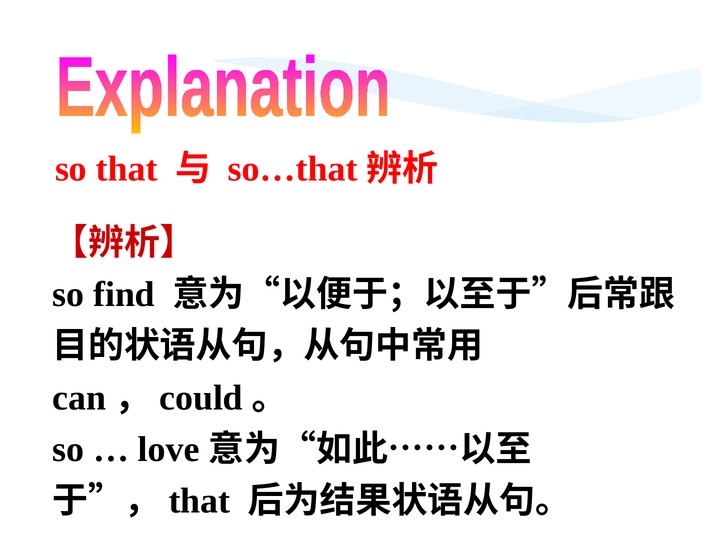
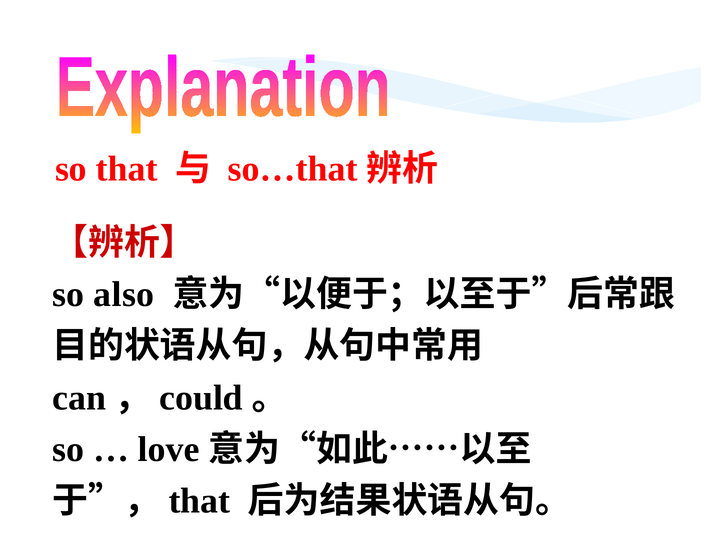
find: find -> also
